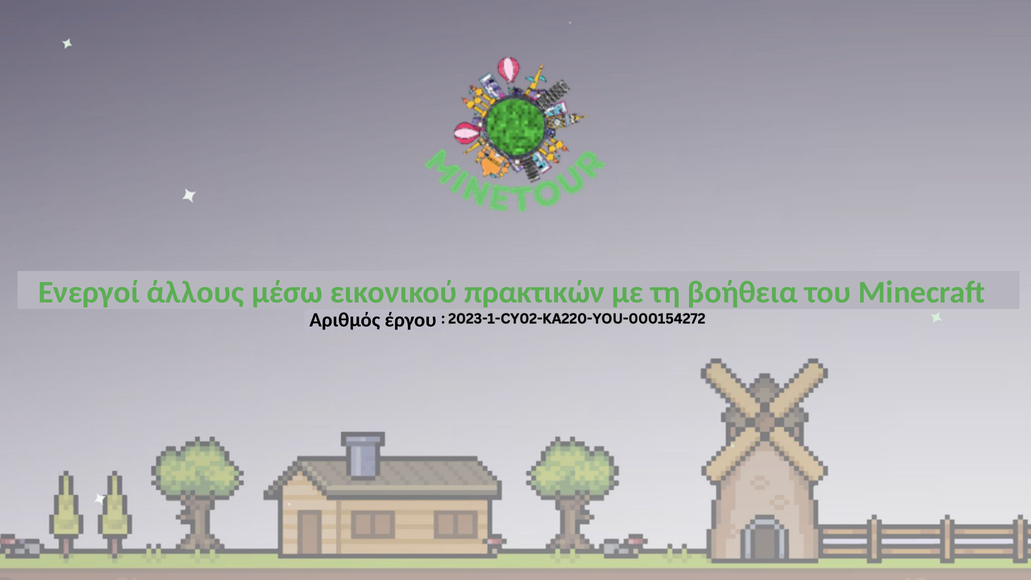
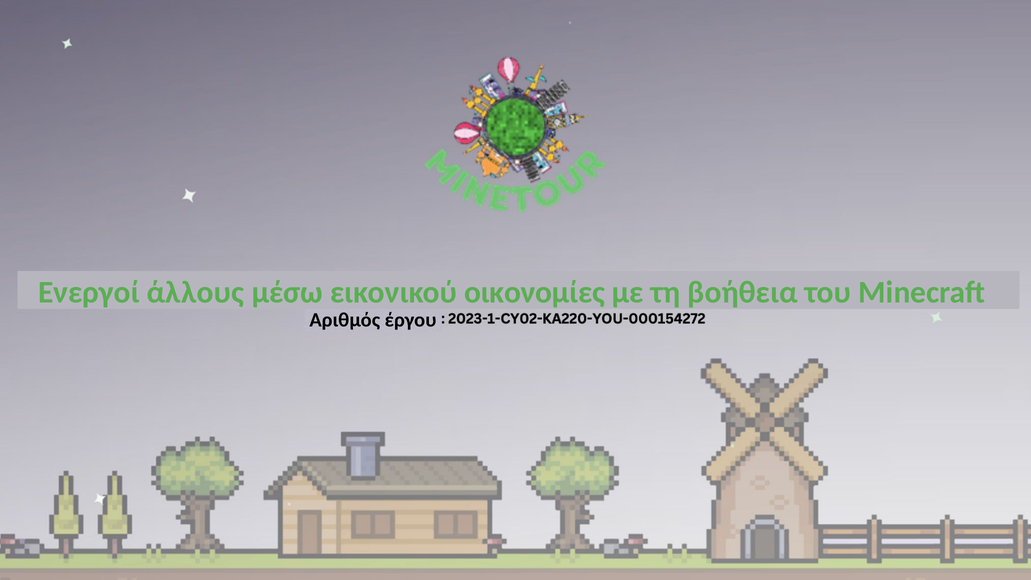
πρακτικών: πρακτικών -> οικονομίες
